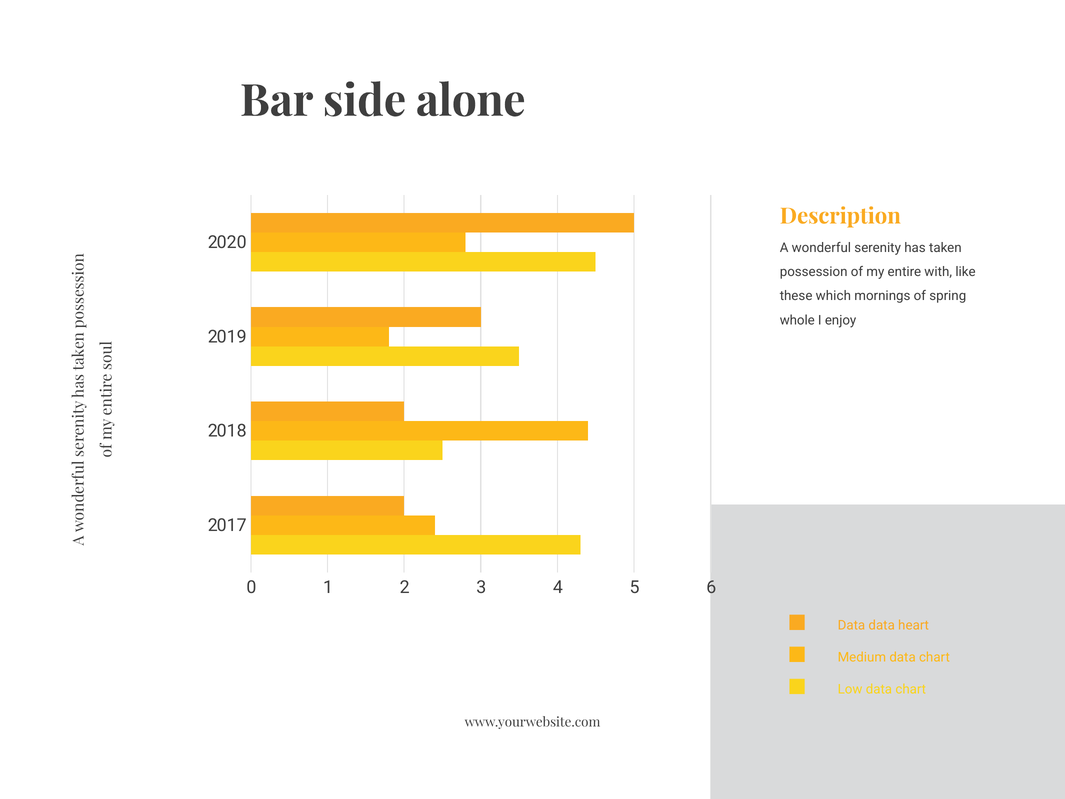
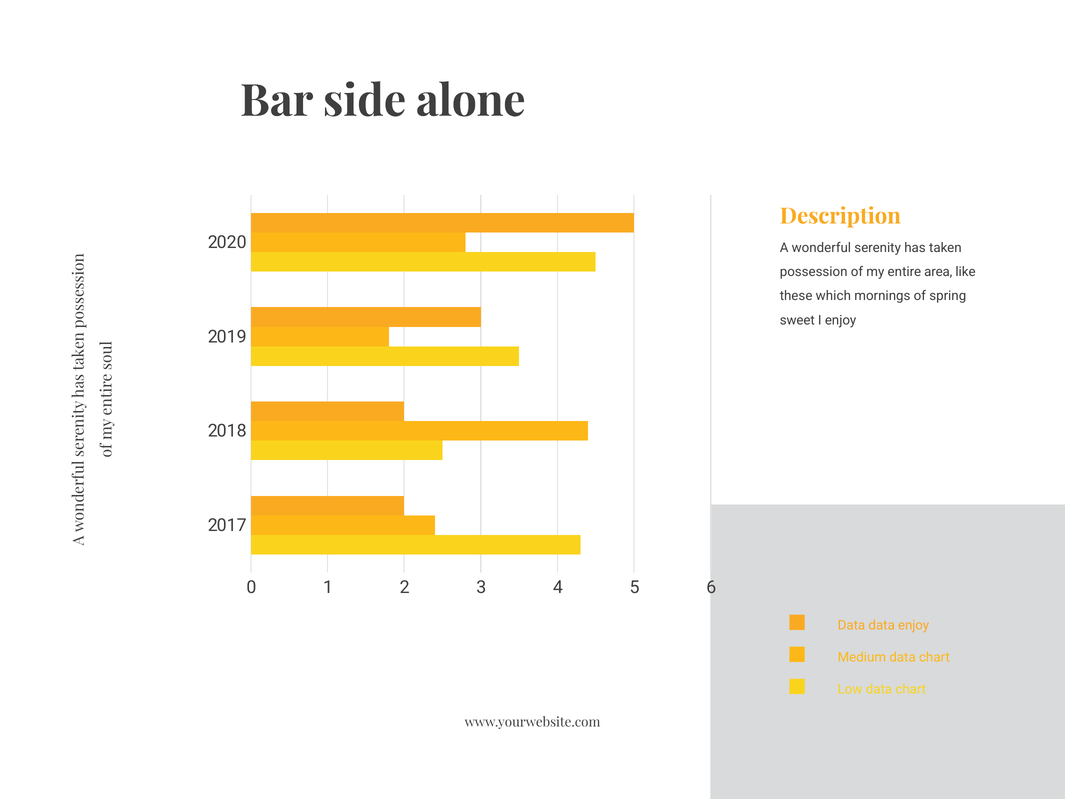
with: with -> area
whole: whole -> sweet
data heart: heart -> enjoy
